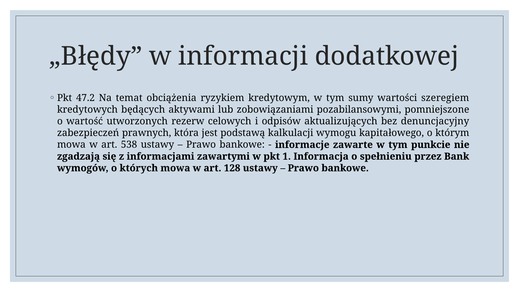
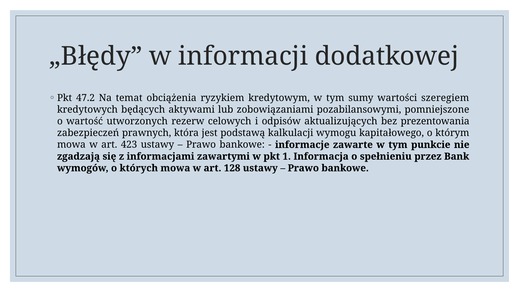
denuncjacyjny: denuncjacyjny -> prezentowania
538: 538 -> 423
